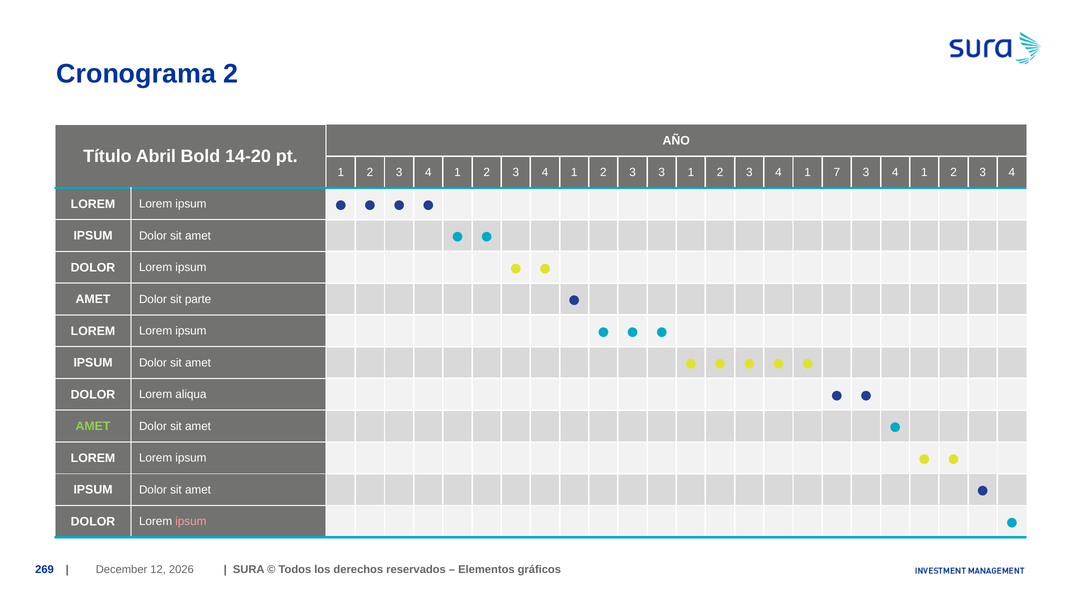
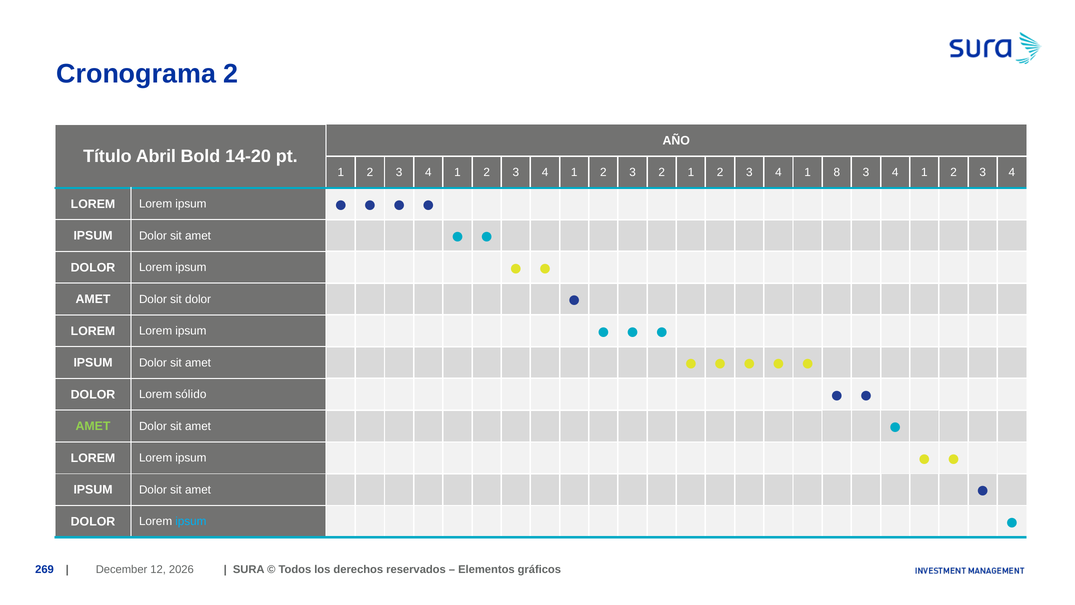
3 3: 3 -> 2
7: 7 -> 8
sit parte: parte -> dolor
aliqua: aliqua -> sólido
ipsum at (191, 521) colour: pink -> light blue
